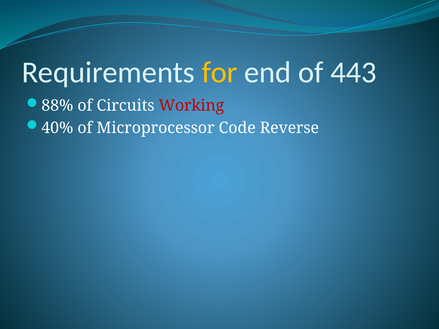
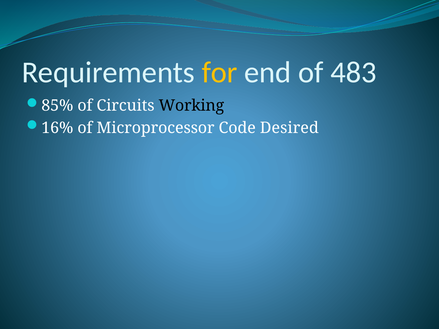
443: 443 -> 483
88%: 88% -> 85%
Working colour: red -> black
40%: 40% -> 16%
Reverse: Reverse -> Desired
